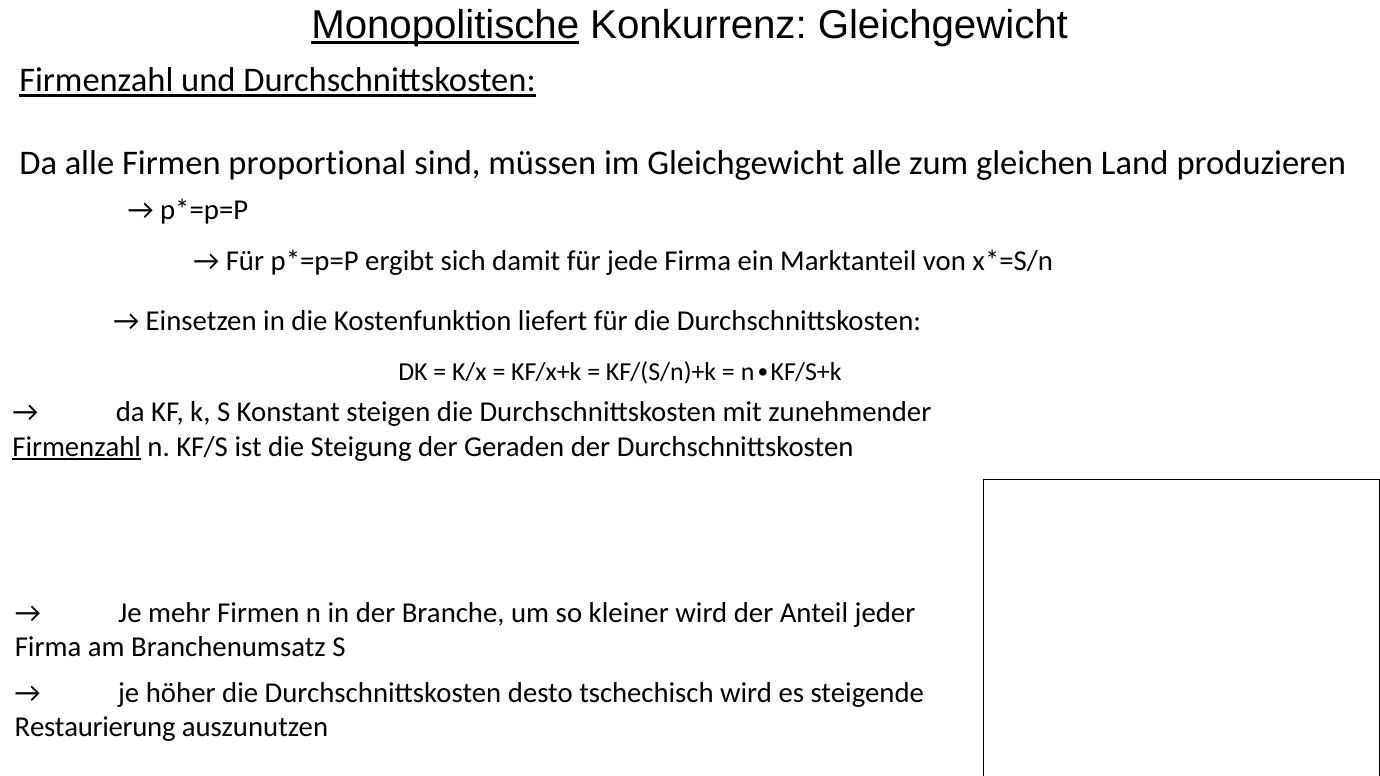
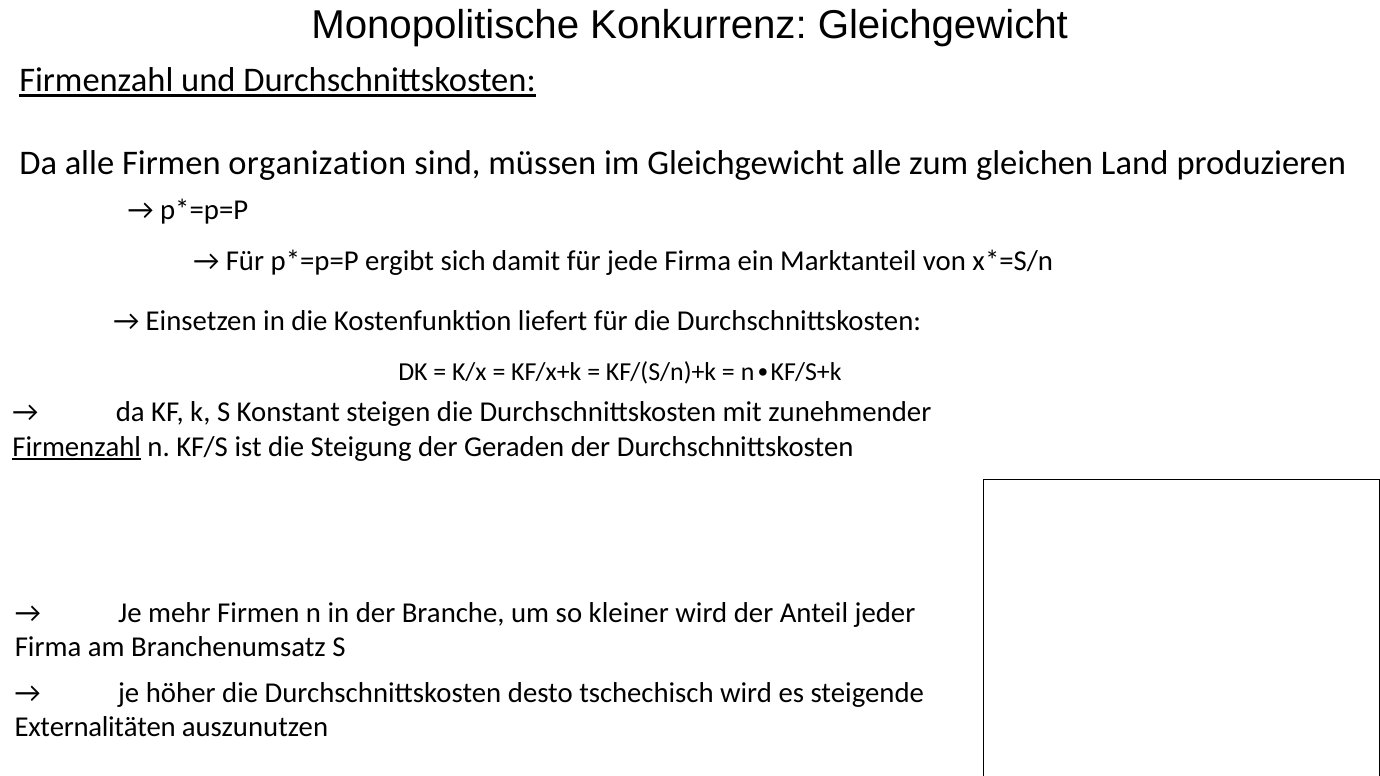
Monopolitische underline: present -> none
proportional: proportional -> organization
Restaurierung: Restaurierung -> Externalitäten
